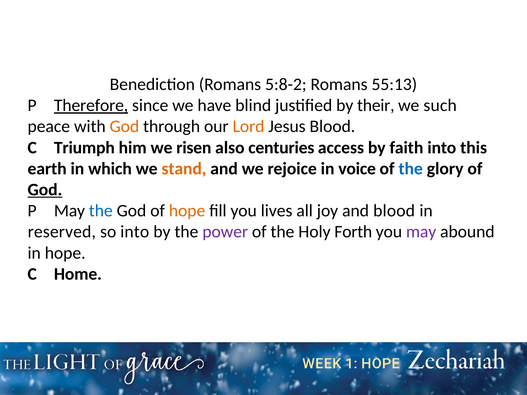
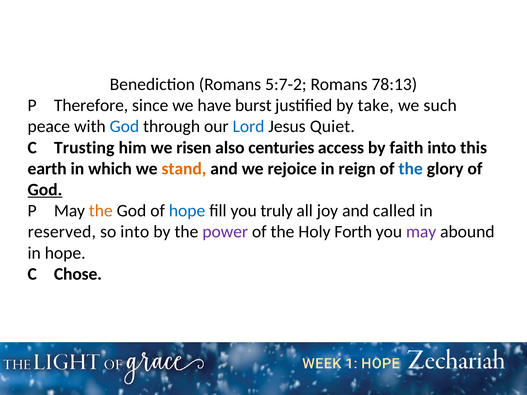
5:8-2: 5:8-2 -> 5:7-2
55:13: 55:13 -> 78:13
Therefore underline: present -> none
blind: blind -> burst
their: their -> take
God at (124, 127) colour: orange -> blue
Lord colour: orange -> blue
Jesus Blood: Blood -> Quiet
Triumph: Triumph -> Trusting
voice: voice -> reign
the at (101, 211) colour: blue -> orange
hope at (187, 211) colour: orange -> blue
lives: lives -> truly
and blood: blood -> called
Home: Home -> Chose
